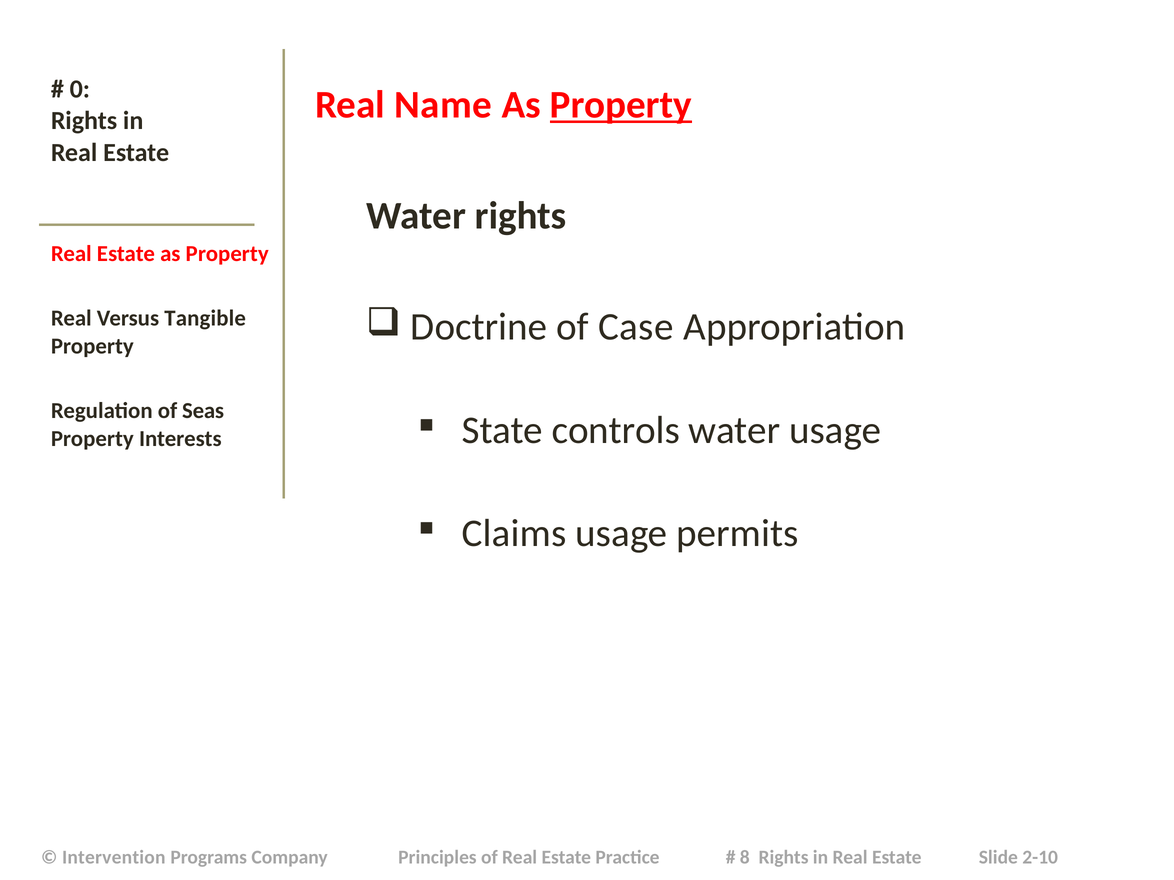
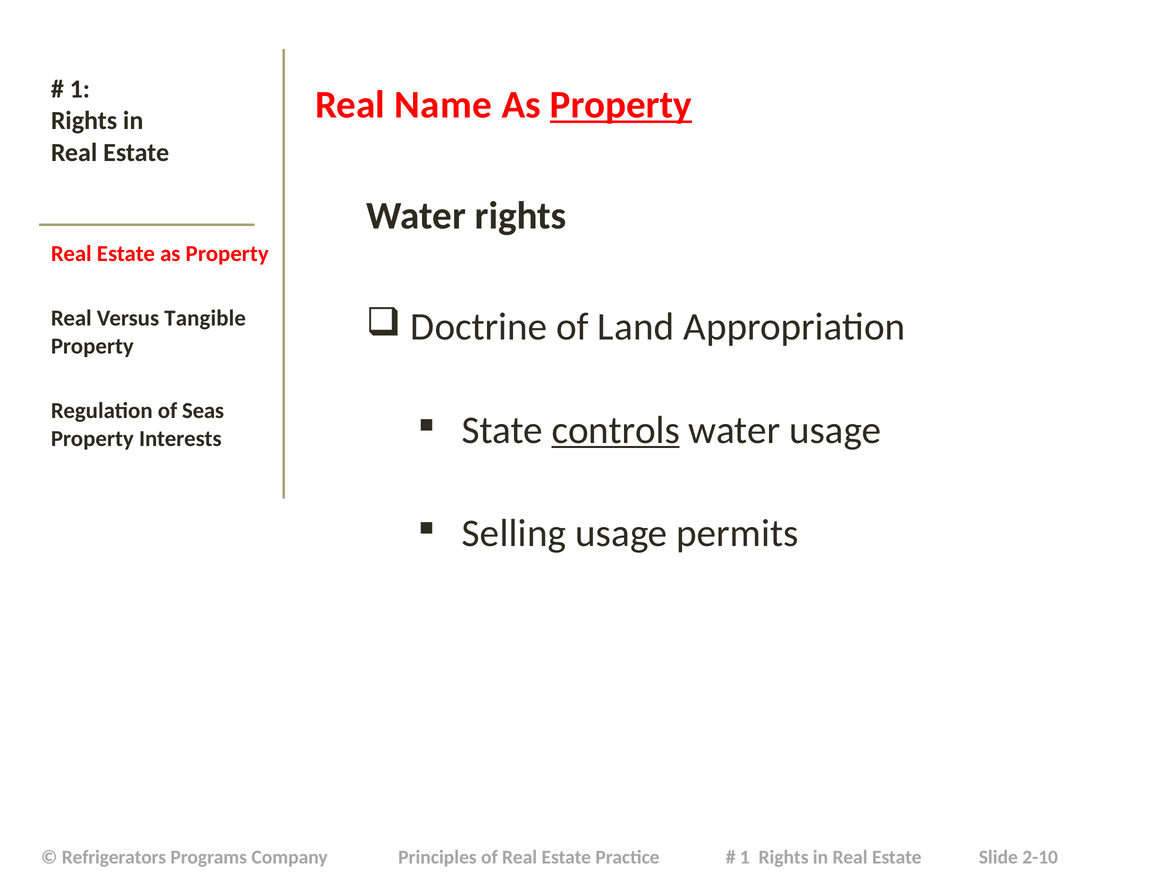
0 at (80, 89): 0 -> 1
Case: Case -> Land
controls underline: none -> present
Claims: Claims -> Selling
Intervention: Intervention -> Refrigerators
8 at (745, 858): 8 -> 1
